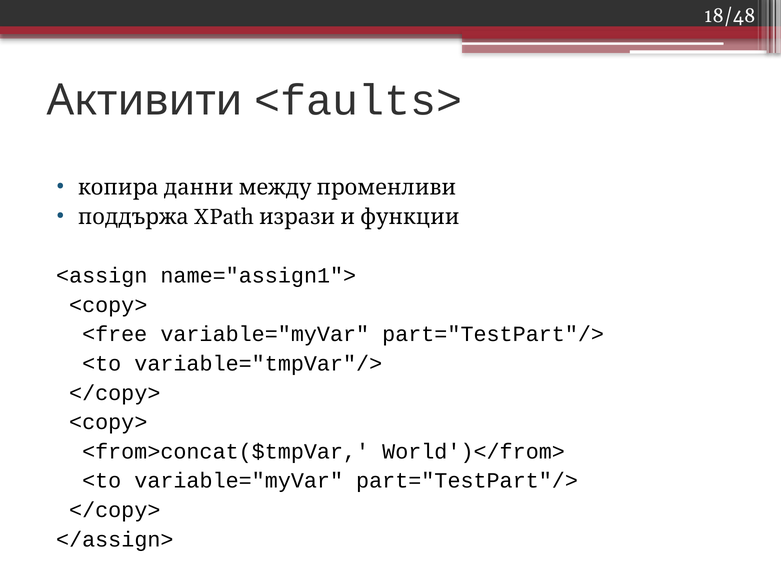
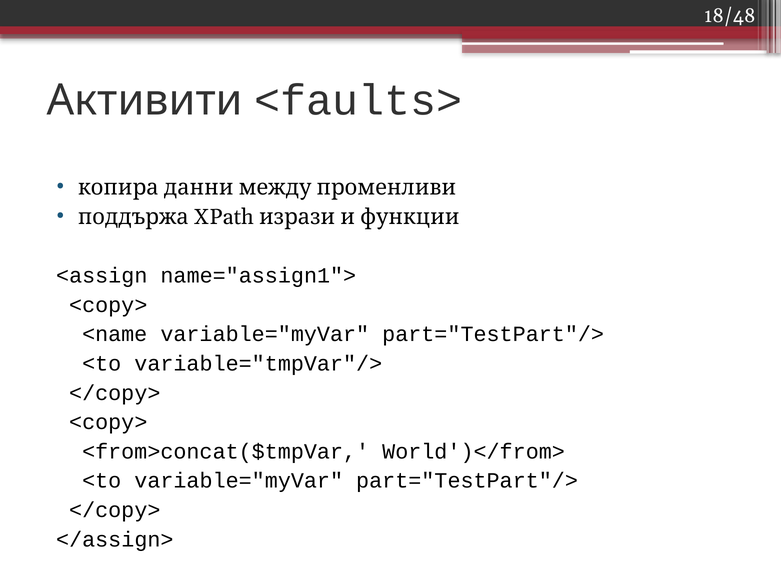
<free: <free -> <name
